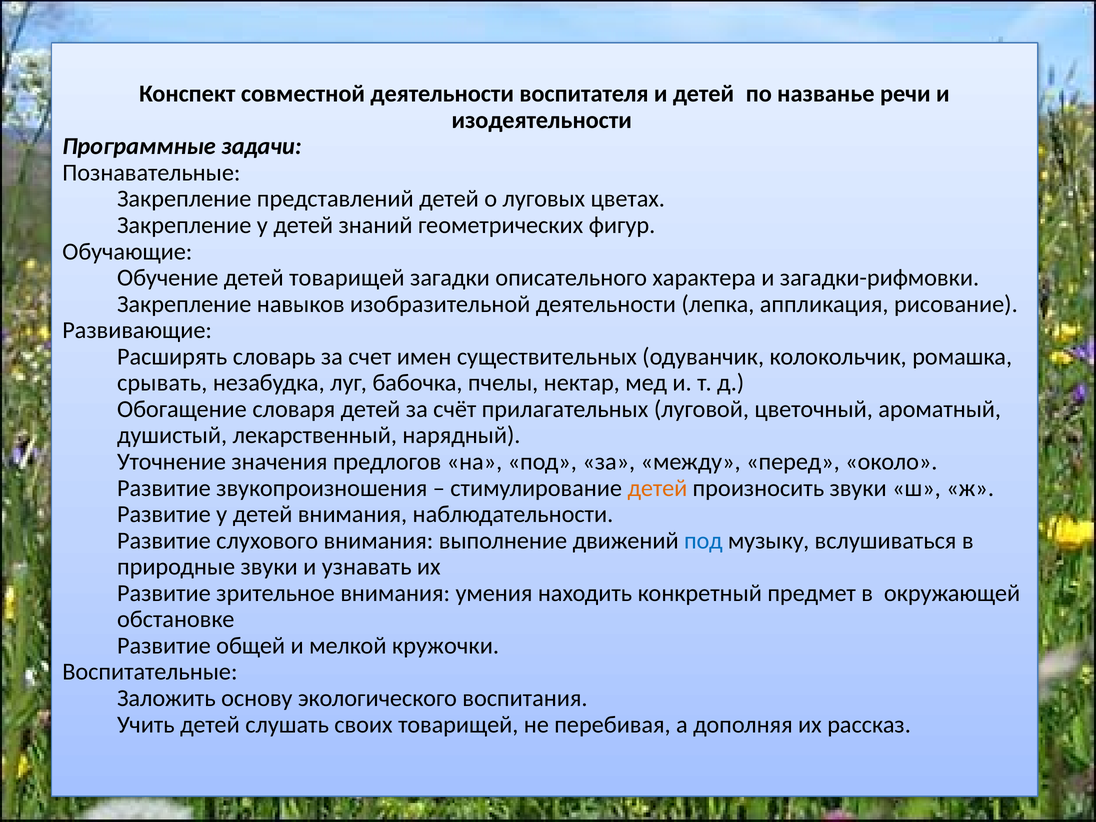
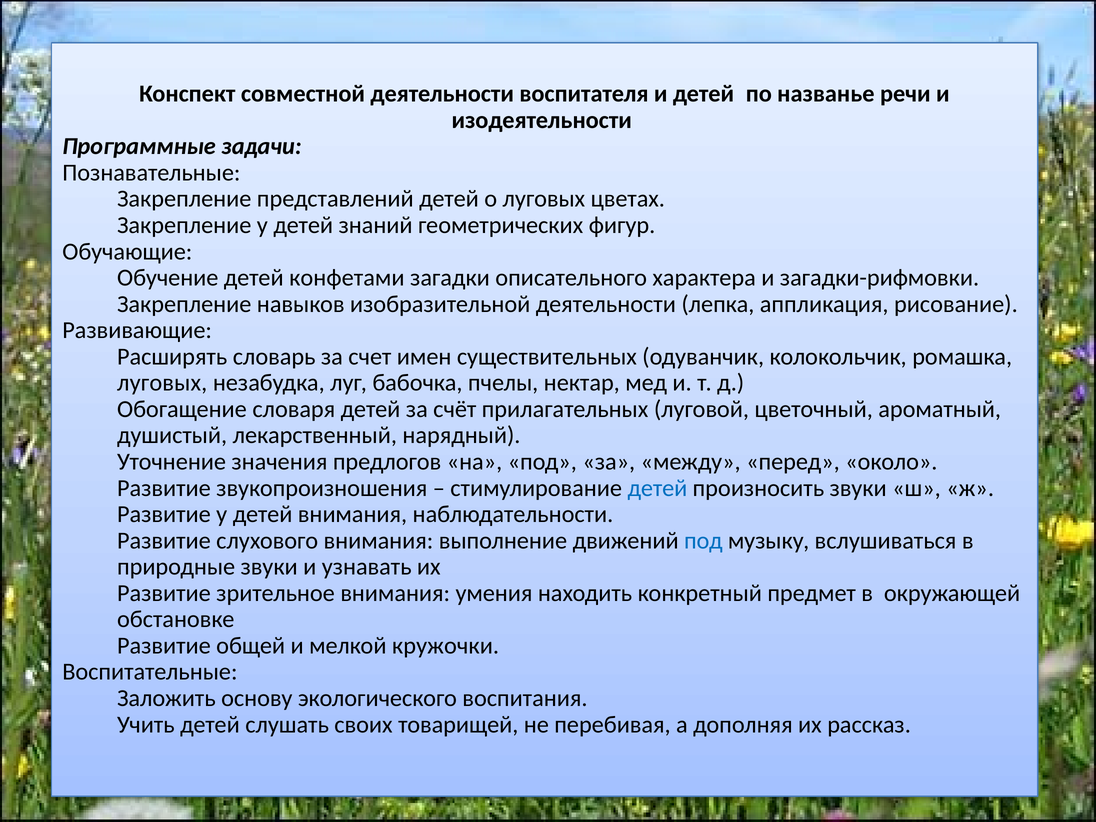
детей товарищей: товарищей -> конфетами
срывать at (162, 383): срывать -> луговых
детей at (657, 488) colour: orange -> blue
